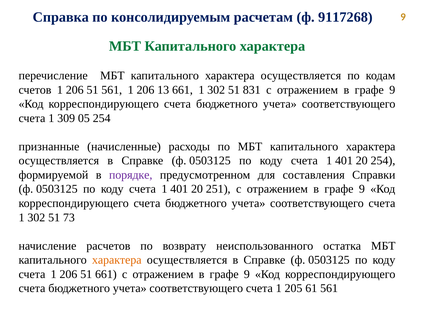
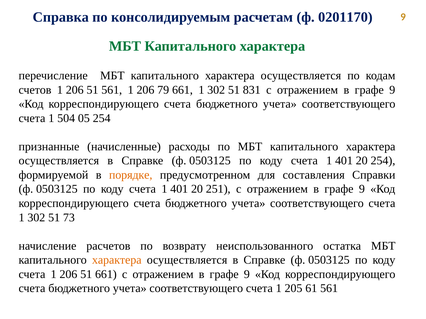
9117268: 9117268 -> 0201170
13: 13 -> 79
309: 309 -> 504
порядке colour: purple -> orange
